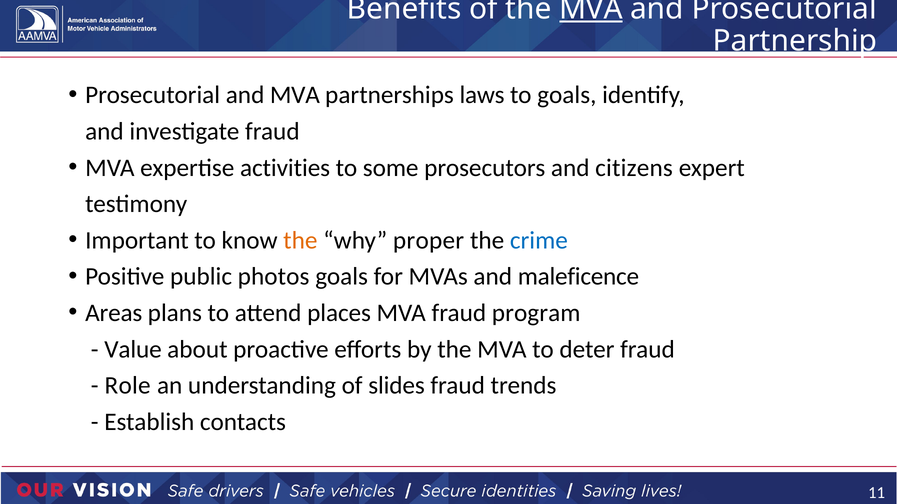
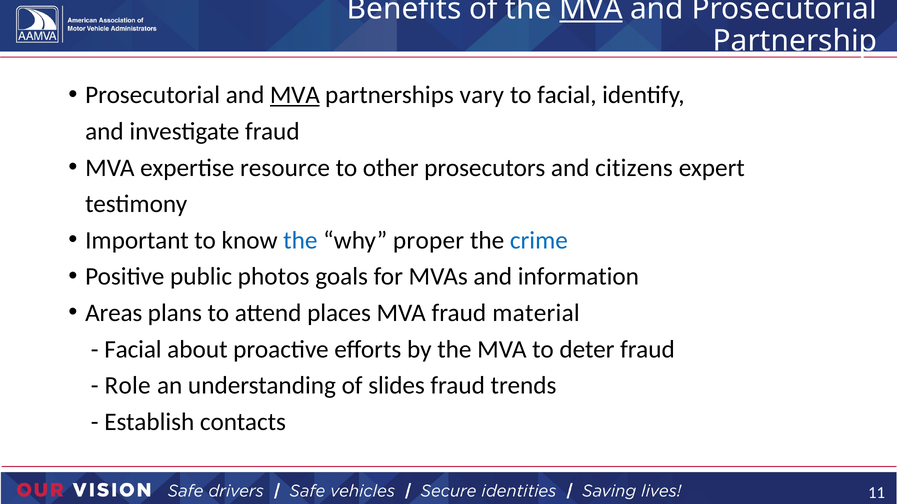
MVA at (295, 95) underline: none -> present
laws: laws -> vary
to goals: goals -> facial
activities: activities -> resource
some: some -> other
the at (300, 241) colour: orange -> blue
maleficence: maleficence -> information
program: program -> material
Value at (133, 350): Value -> Facial
